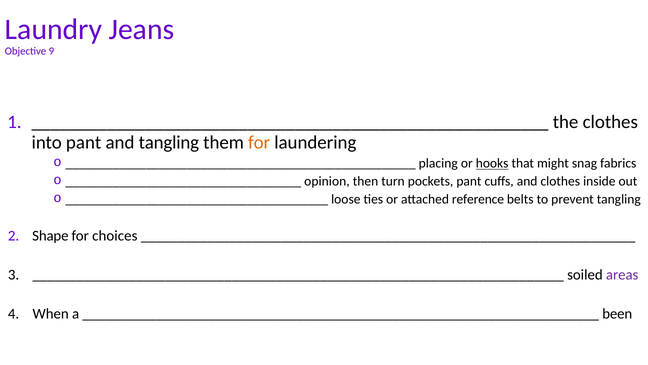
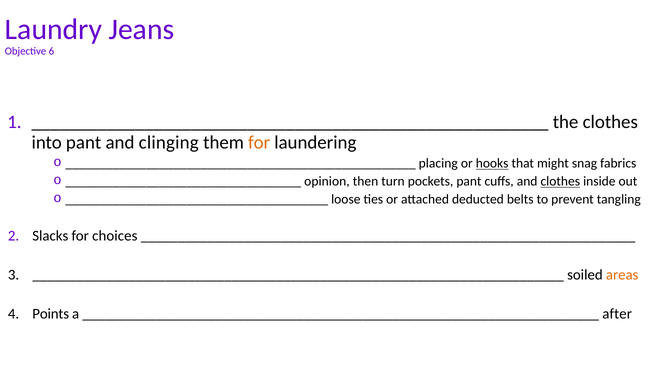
9: 9 -> 6
and tangling: tangling -> clinging
clothes at (560, 181) underline: none -> present
reference: reference -> deducted
Shape: Shape -> Slacks
areas colour: purple -> orange
When: When -> Points
been: been -> after
